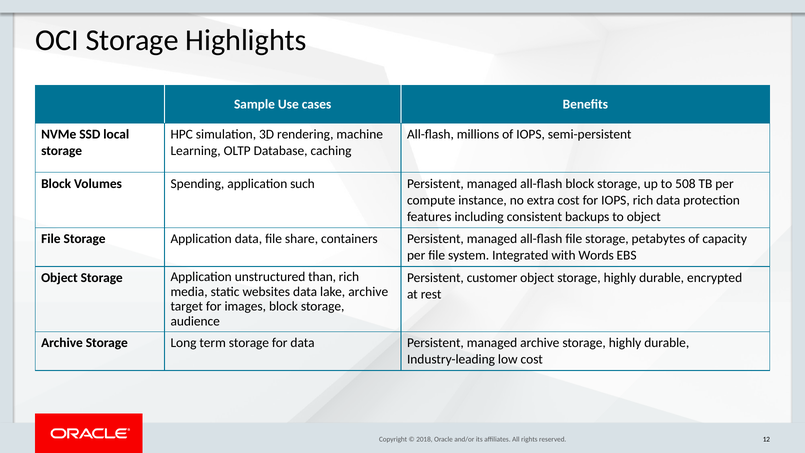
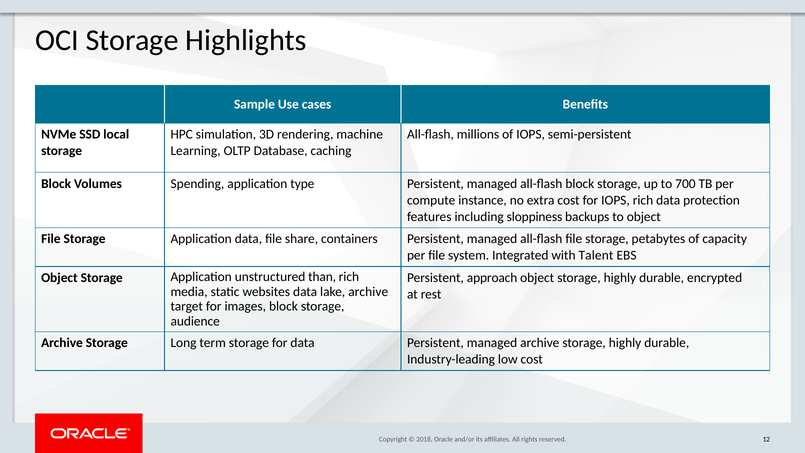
such: such -> type
508: 508 -> 700
consistent: consistent -> sloppiness
Words: Words -> Talent
customer: customer -> approach
